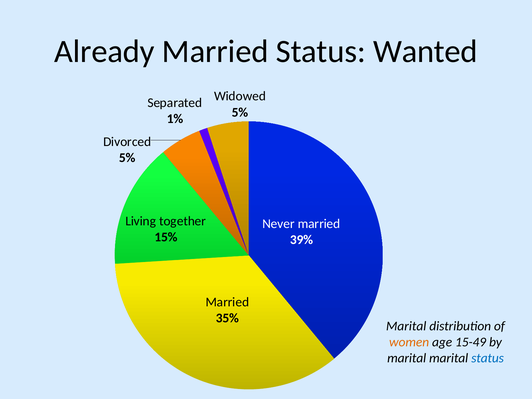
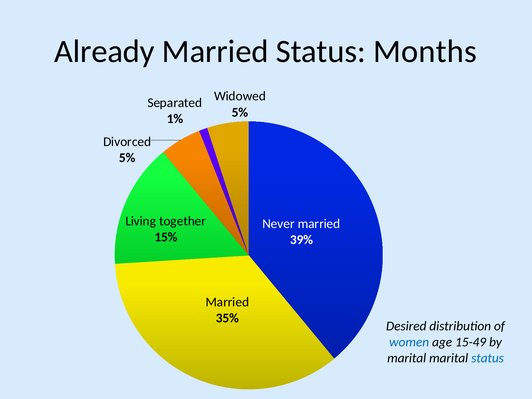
Wanted: Wanted -> Months
Marital at (406, 326): Marital -> Desired
women colour: orange -> blue
